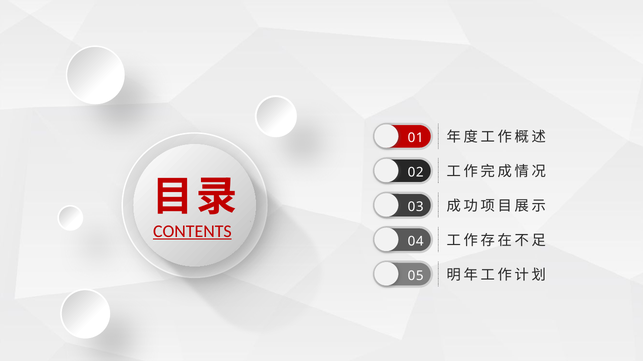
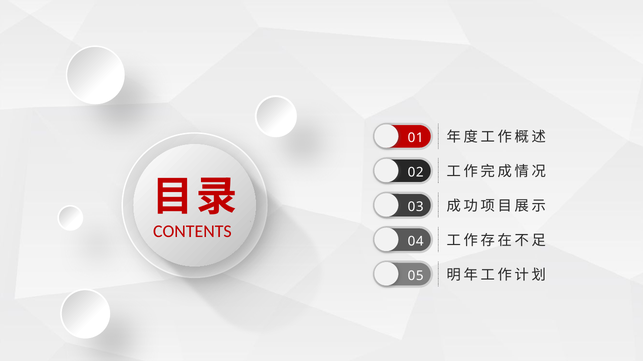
CONTENTS underline: present -> none
